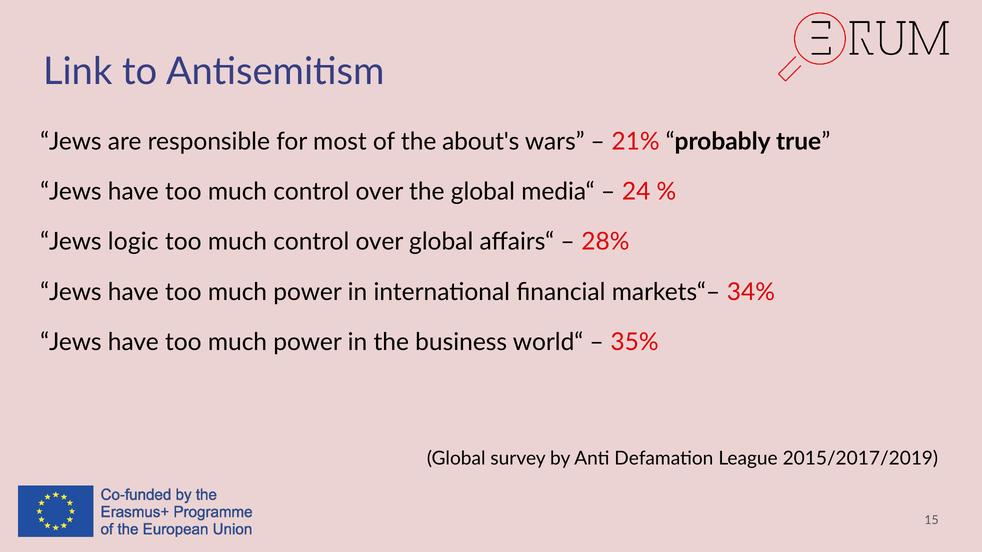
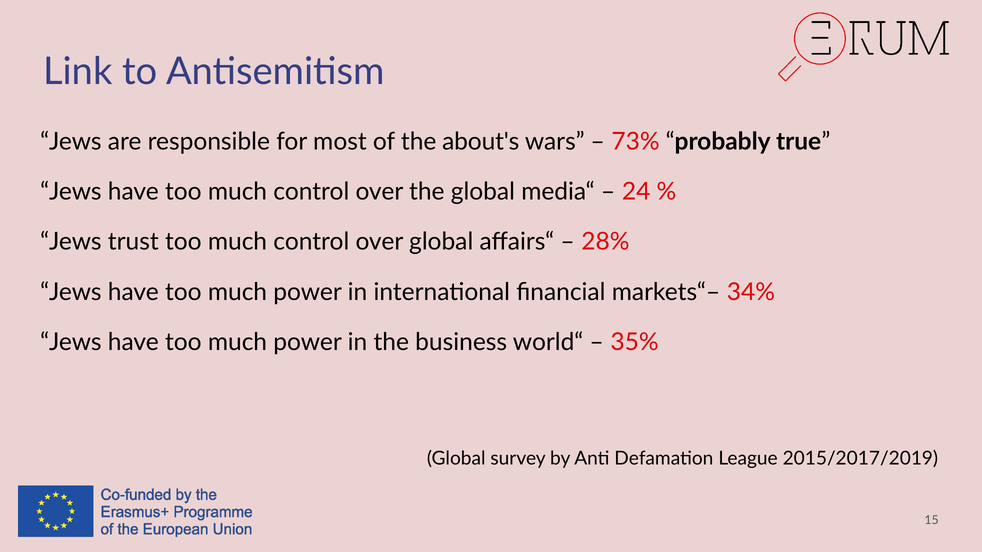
21%: 21% -> 73%
logic: logic -> trust
